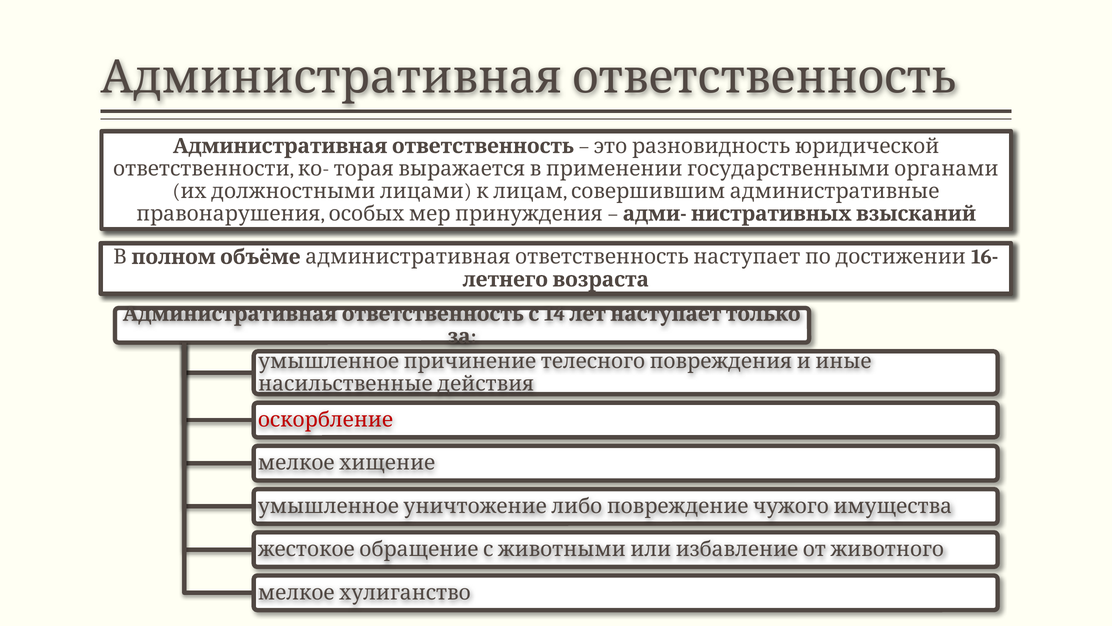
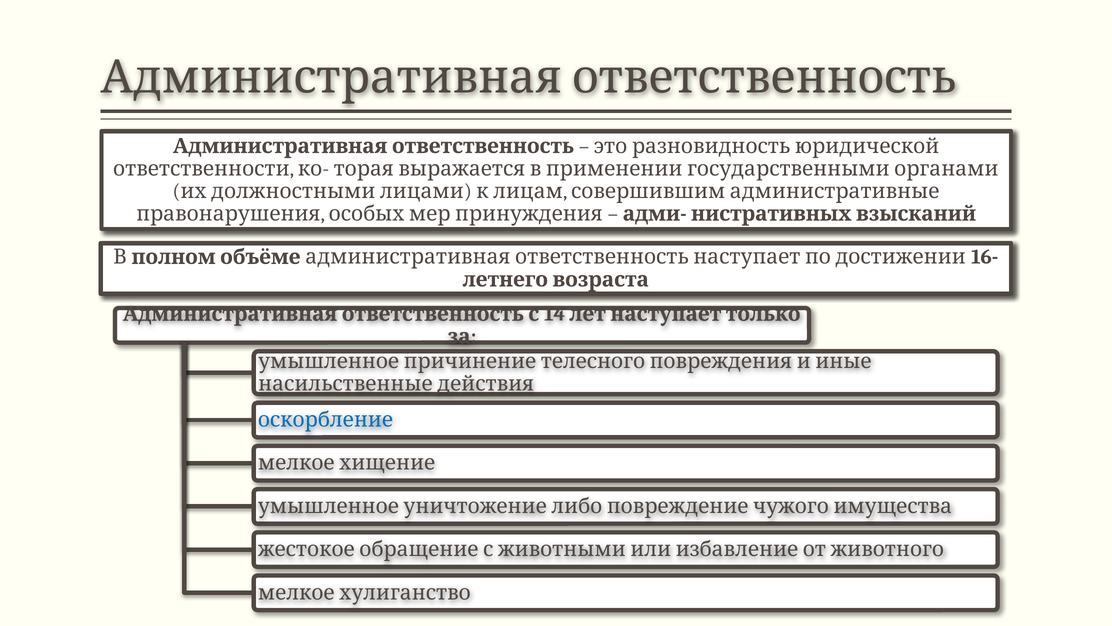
оскорбление colour: red -> blue
